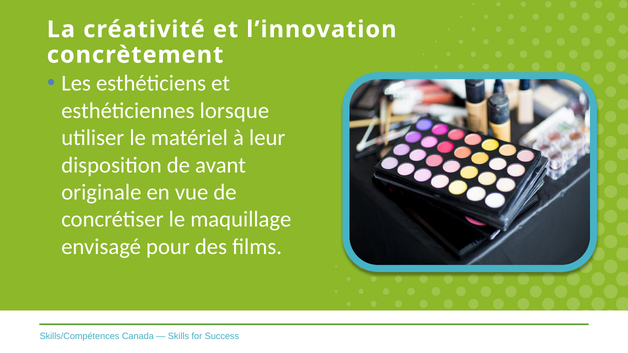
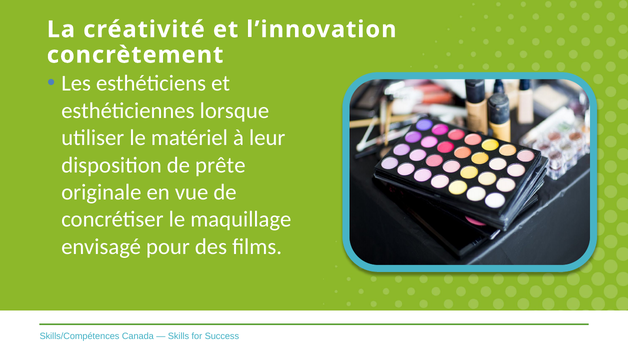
avant: avant -> prête
